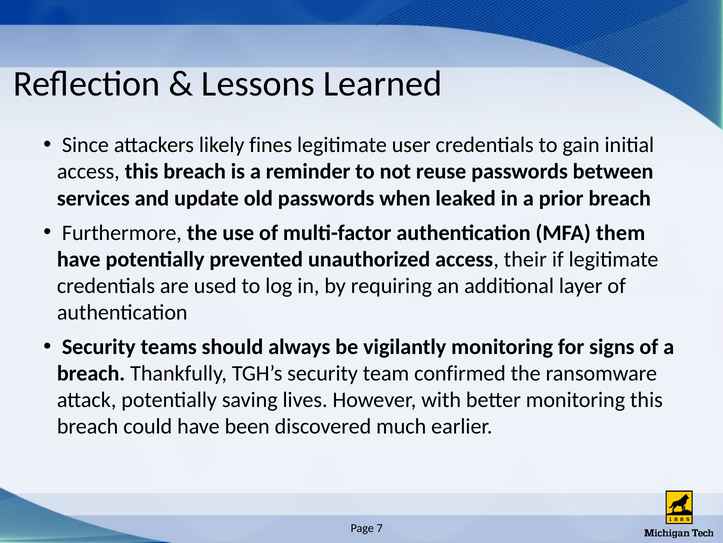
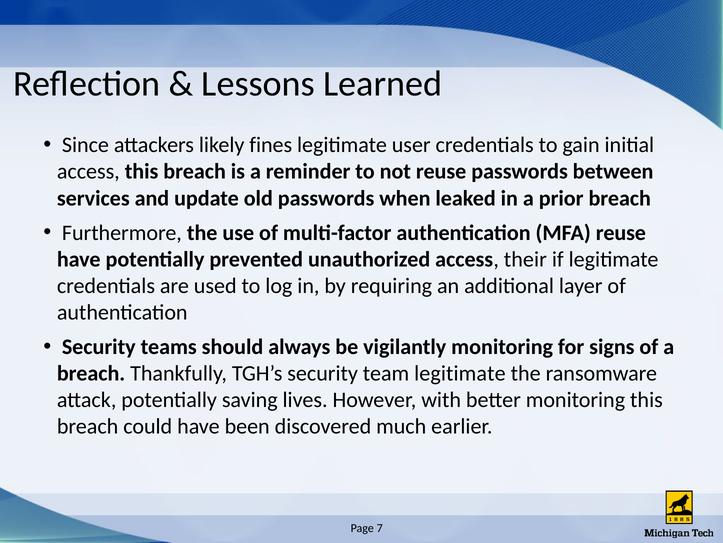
MFA them: them -> reuse
team confirmed: confirmed -> legitimate
